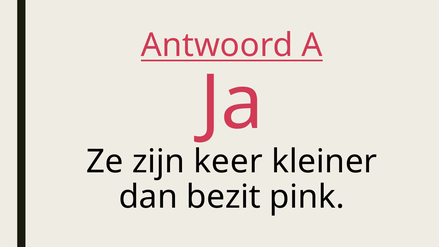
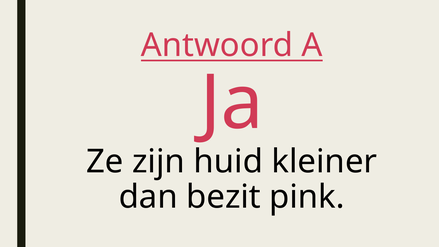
keer: keer -> huid
